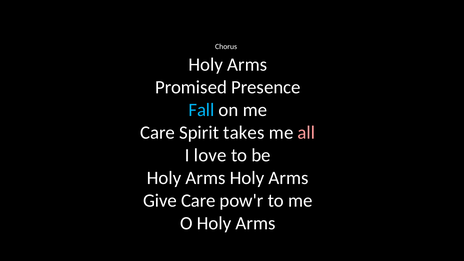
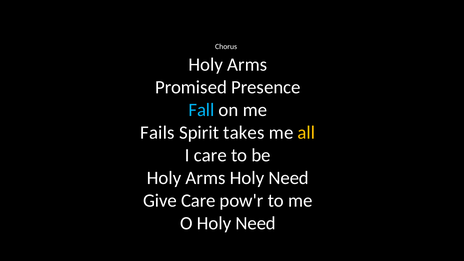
Care at (158, 133): Care -> Fails
all colour: pink -> yellow
I love: love -> care
Arms at (289, 178): Arms -> Need
O Holy Arms: Arms -> Need
